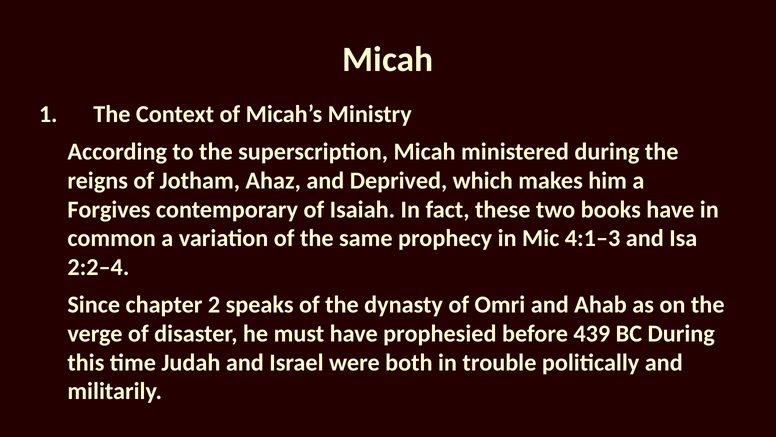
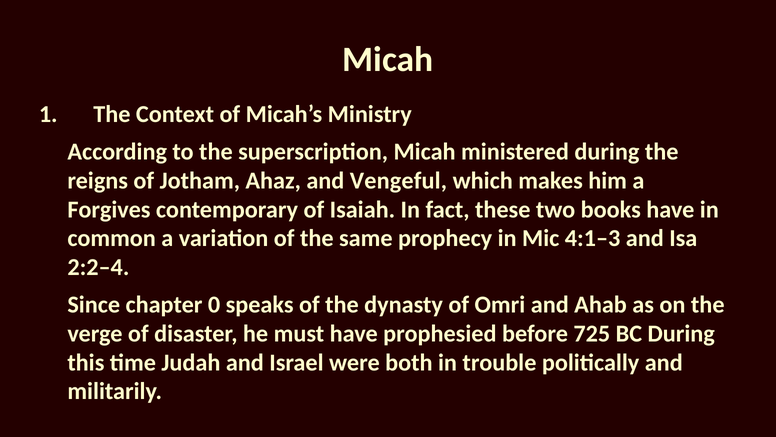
Deprived: Deprived -> Vengeful
2: 2 -> 0
439: 439 -> 725
